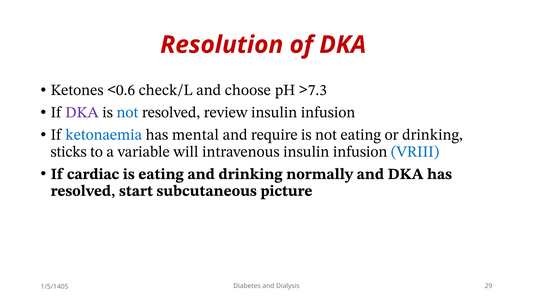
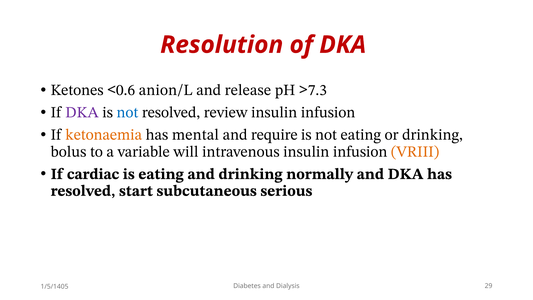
check/L: check/L -> anion/L
choose: choose -> release
ketonaemia colour: blue -> orange
sticks: sticks -> bolus
VRIII colour: blue -> orange
picture: picture -> serious
